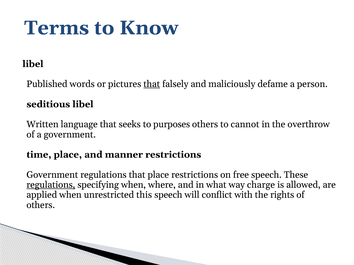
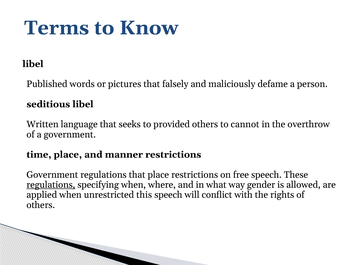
that at (152, 84) underline: present -> none
purposes: purposes -> provided
charge: charge -> gender
